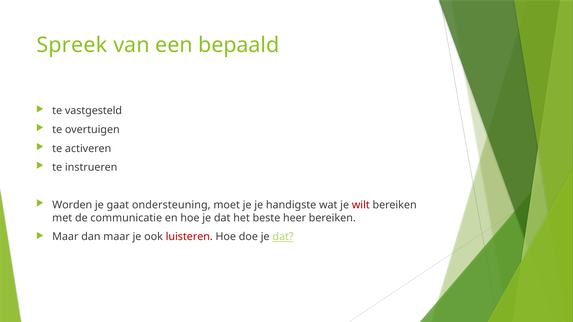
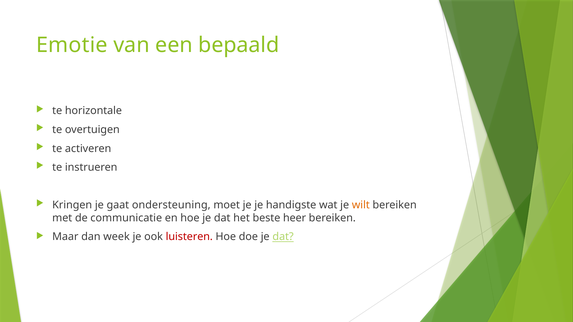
Spreek: Spreek -> Emotie
vastgesteld: vastgesteld -> horizontale
Worden: Worden -> Kringen
wilt colour: red -> orange
dan maar: maar -> week
